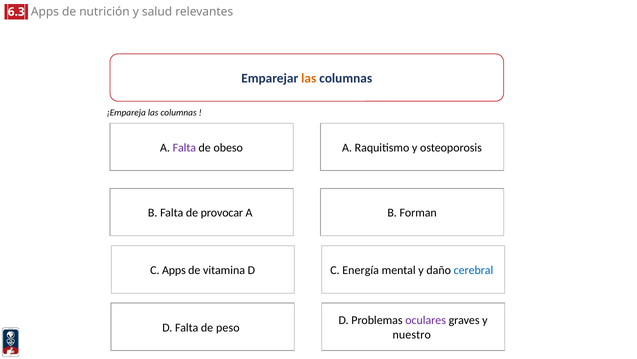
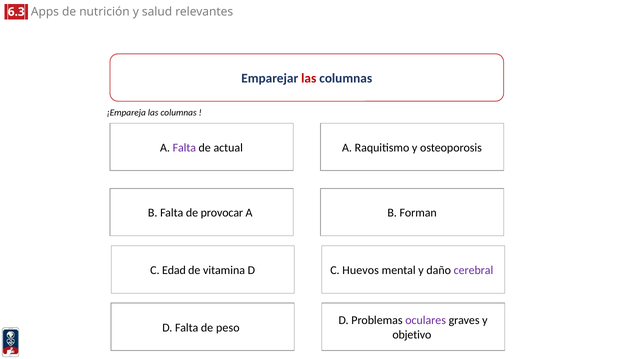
las at (309, 78) colour: orange -> red
obeso: obeso -> actual
C Apps: Apps -> Edad
Energía: Energía -> Huevos
cerebral colour: blue -> purple
nuestro: nuestro -> objetivo
